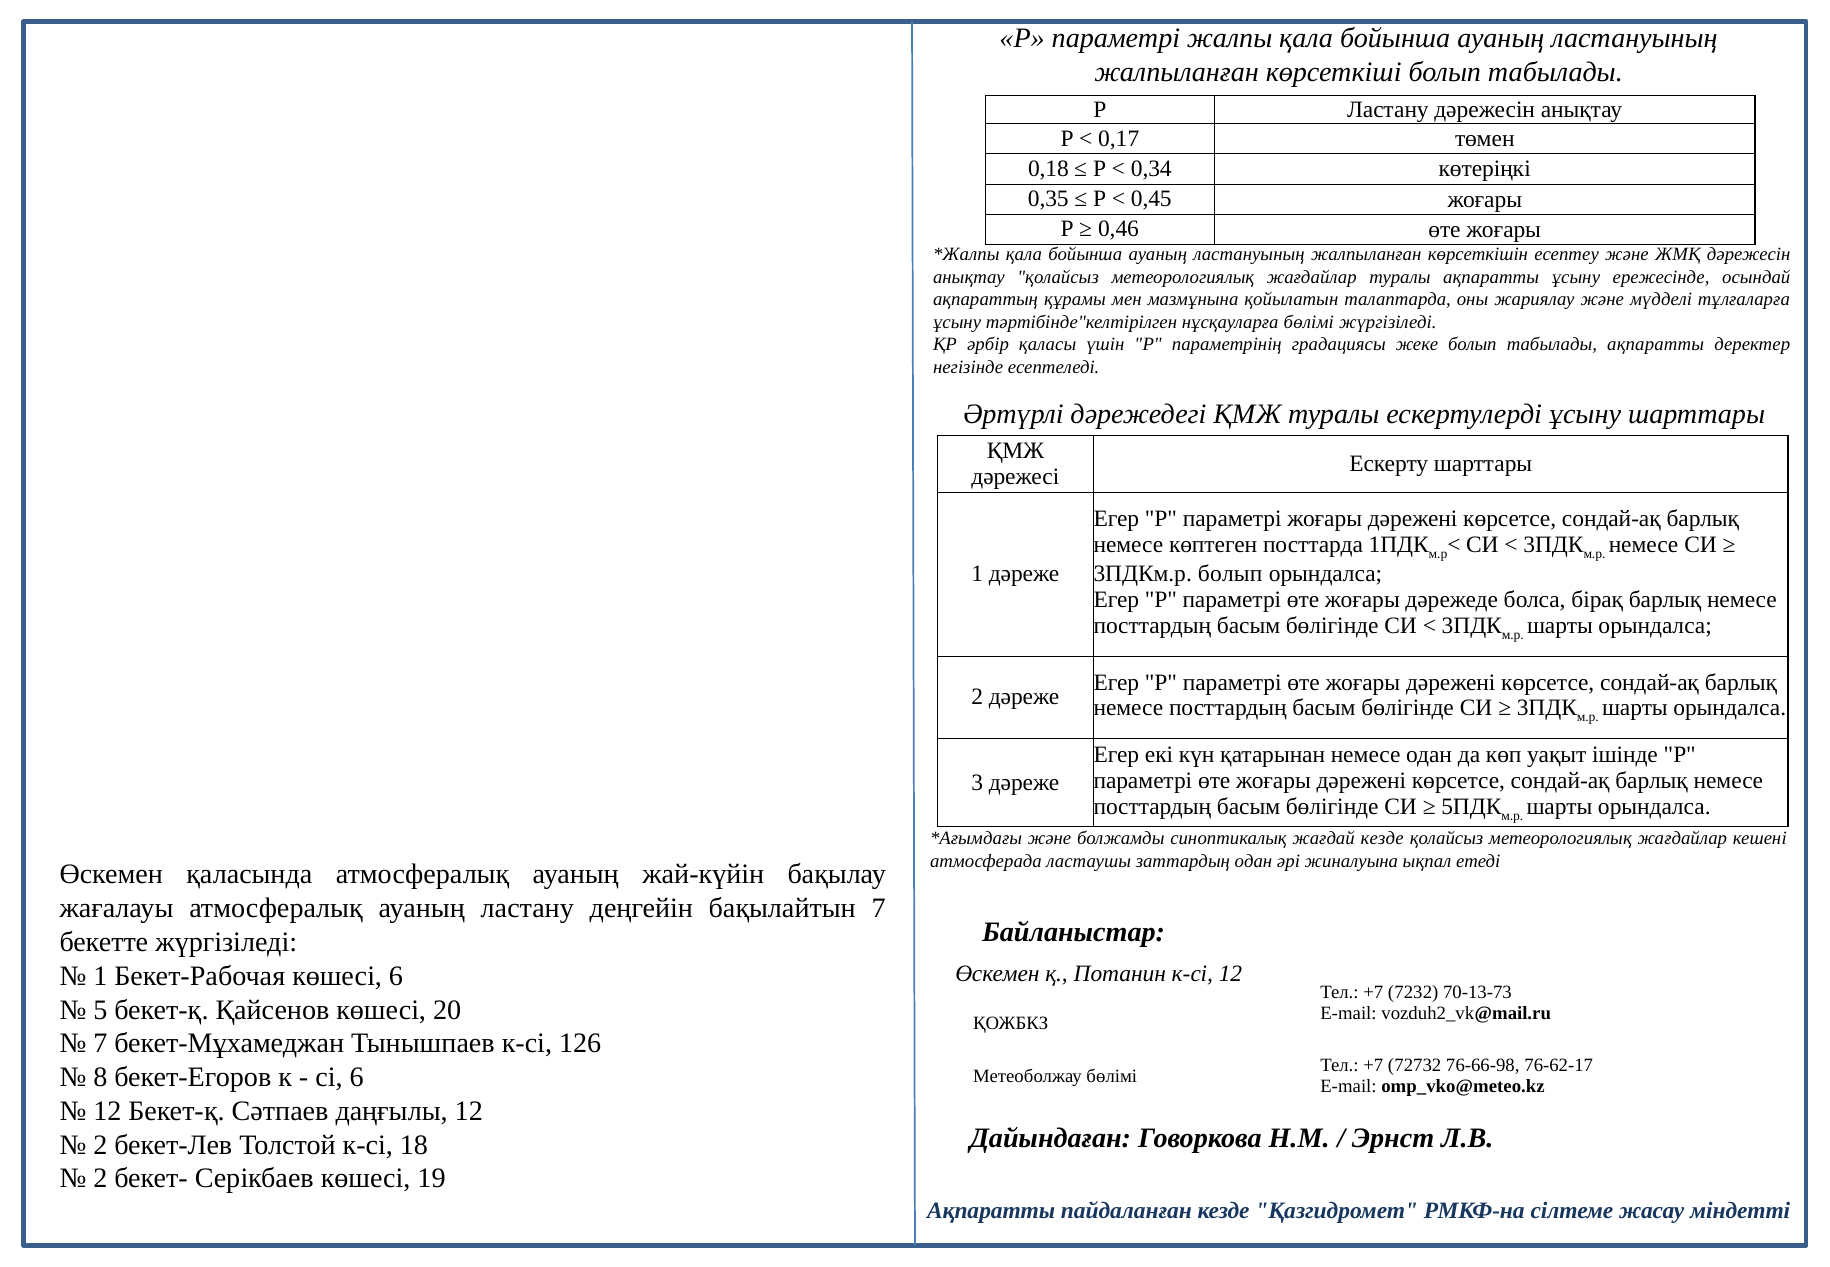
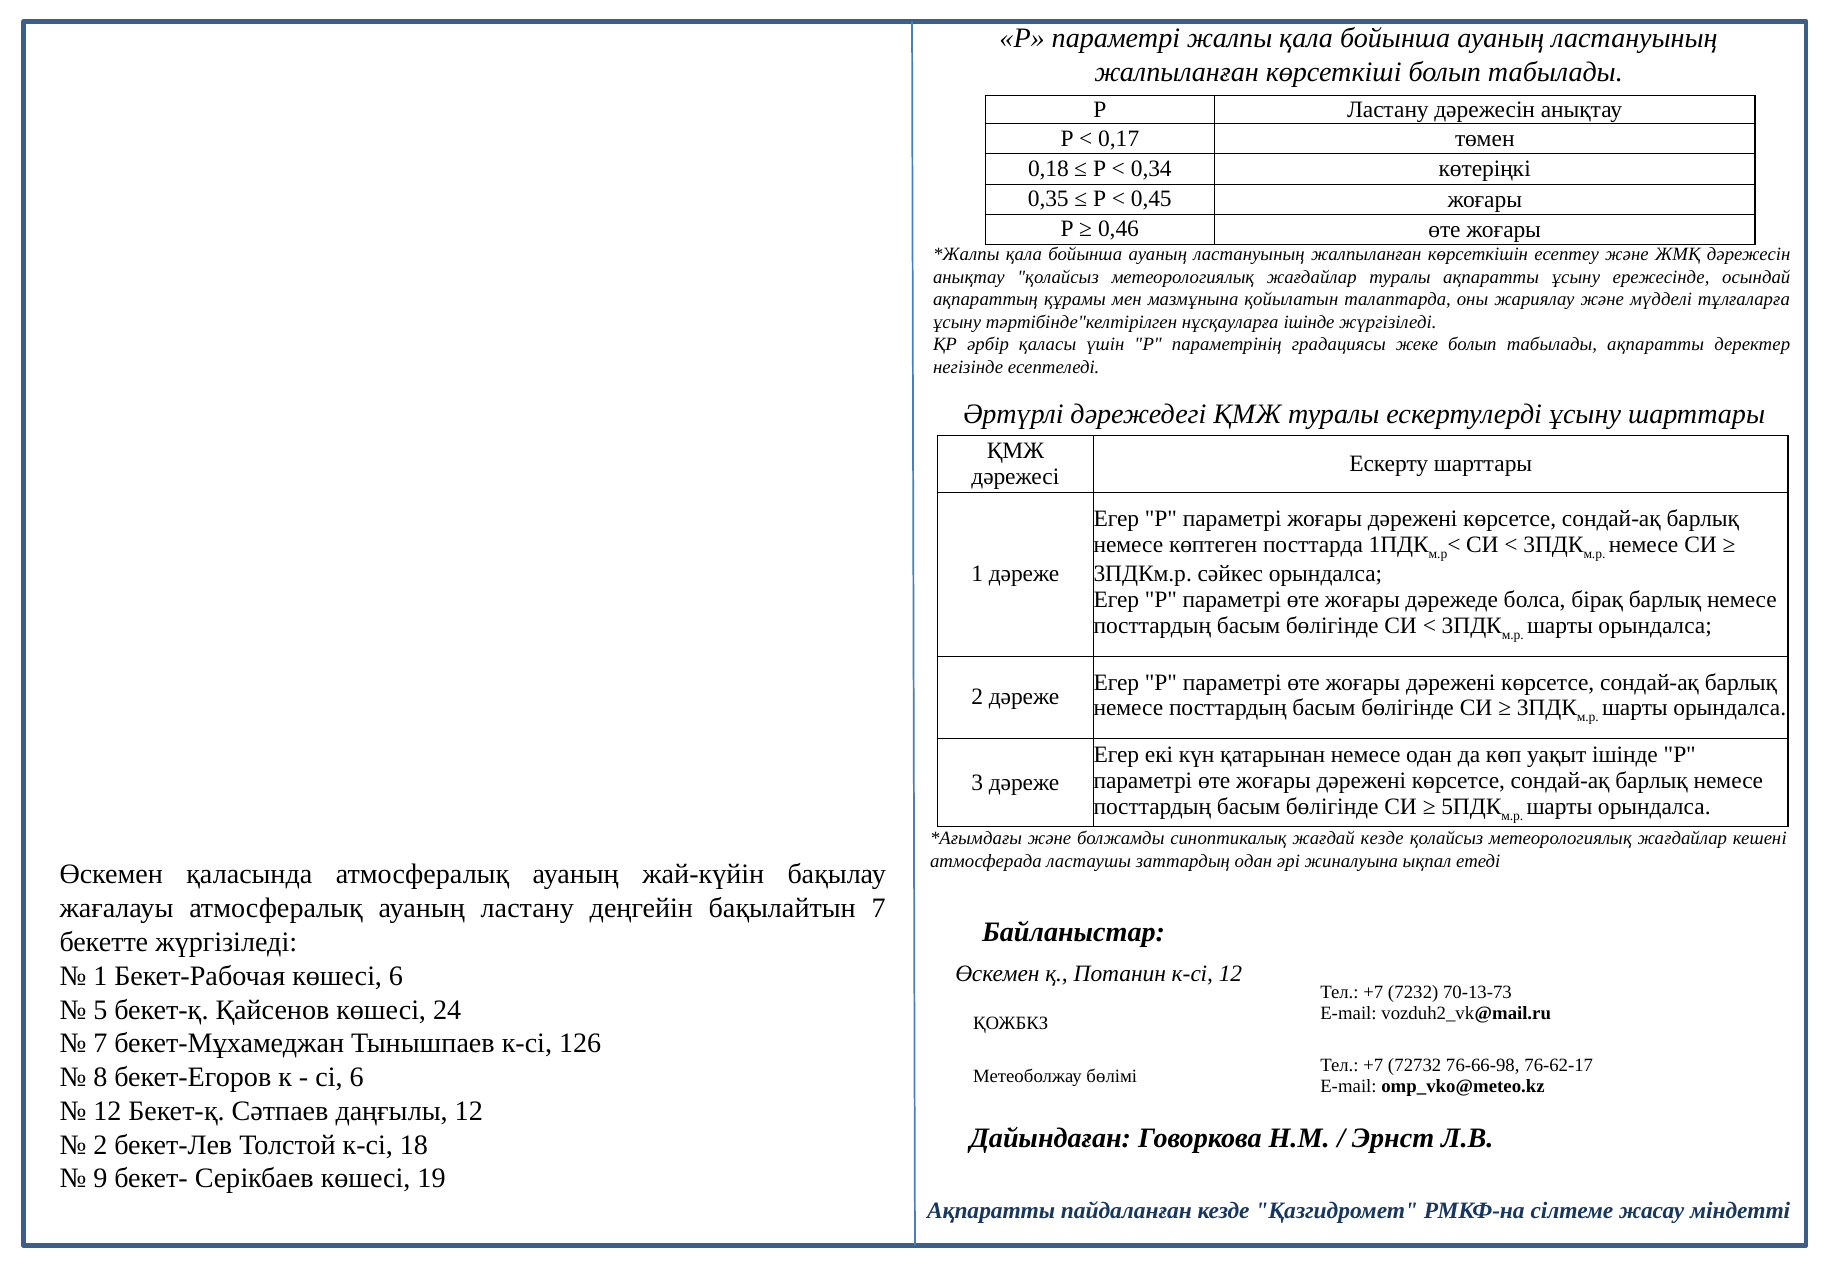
нұсқауларға бөлімі: бөлімі -> ішінде
3ПДКм.р болып: болып -> сәйкес
20: 20 -> 24
2 at (100, 1179): 2 -> 9
